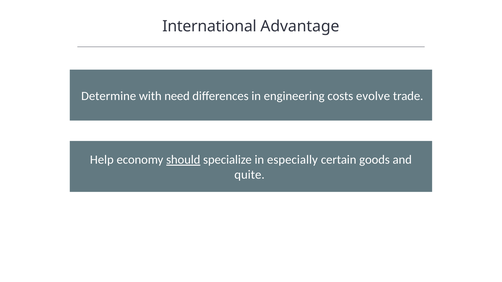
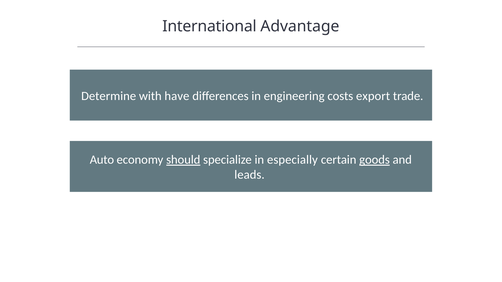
need: need -> have
evolve: evolve -> export
Help: Help -> Auto
goods underline: none -> present
quite: quite -> leads
